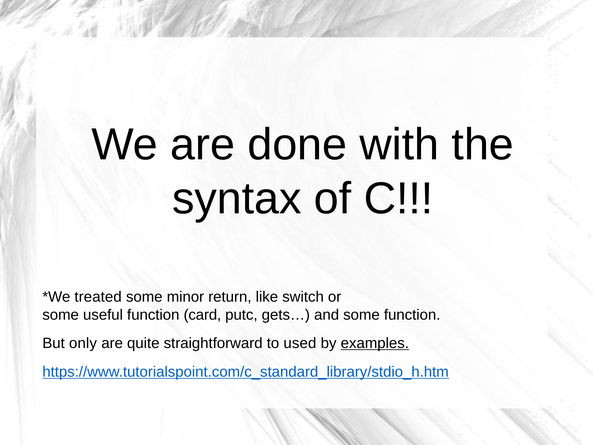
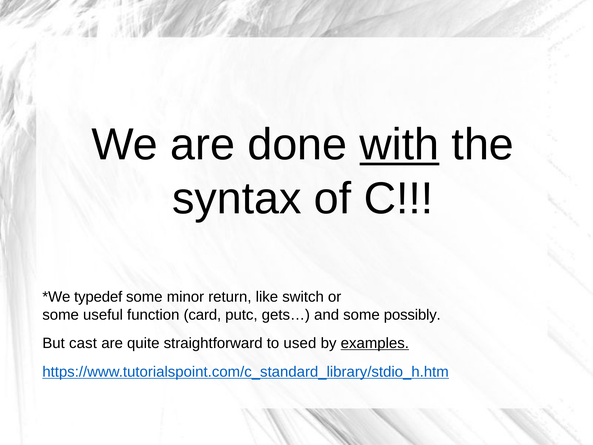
with underline: none -> present
treated: treated -> typedef
some function: function -> possibly
only: only -> cast
